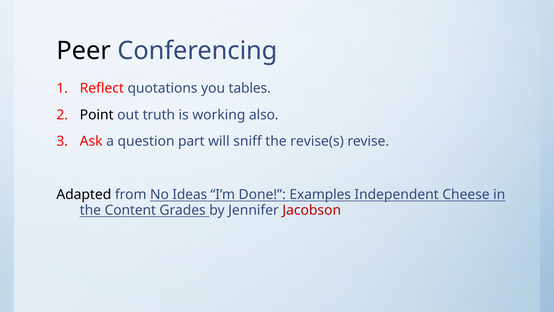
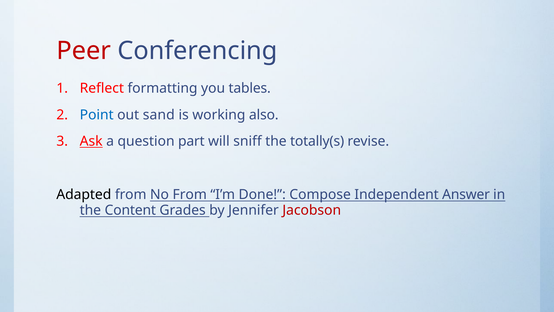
Peer colour: black -> red
quotations: quotations -> formatting
Point colour: black -> blue
truth: truth -> sand
Ask underline: none -> present
revise(s: revise(s -> totally(s
No Ideas: Ideas -> From
Examples: Examples -> Compose
Cheese: Cheese -> Answer
